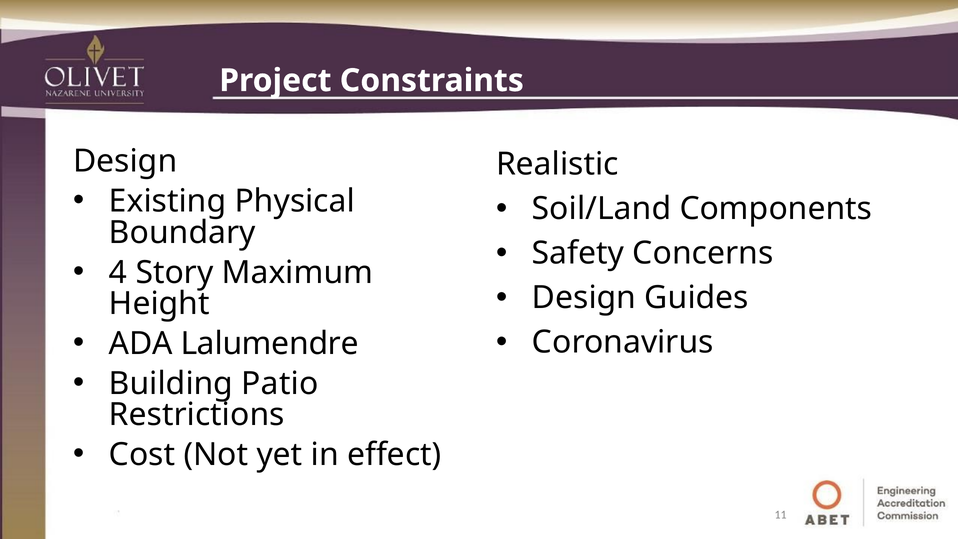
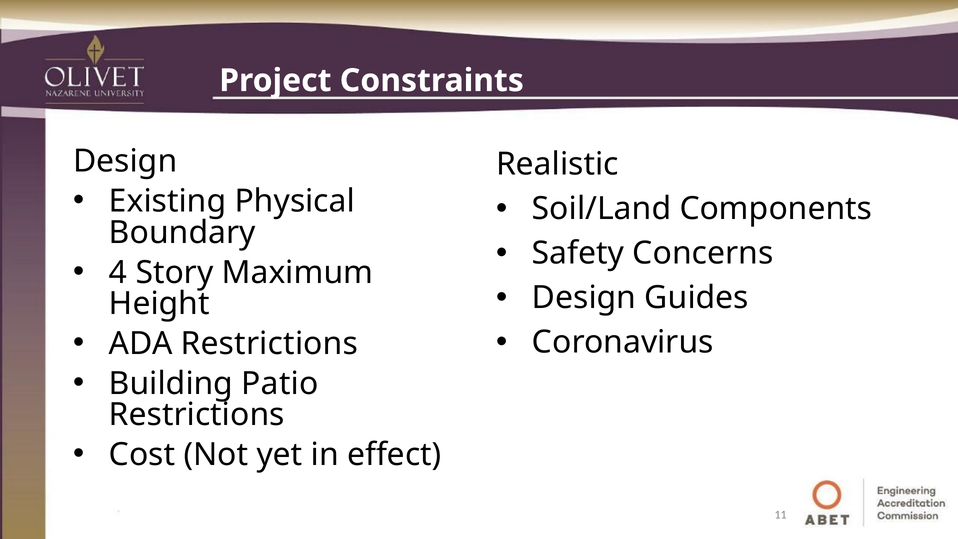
ADA Lalumendre: Lalumendre -> Restrictions
